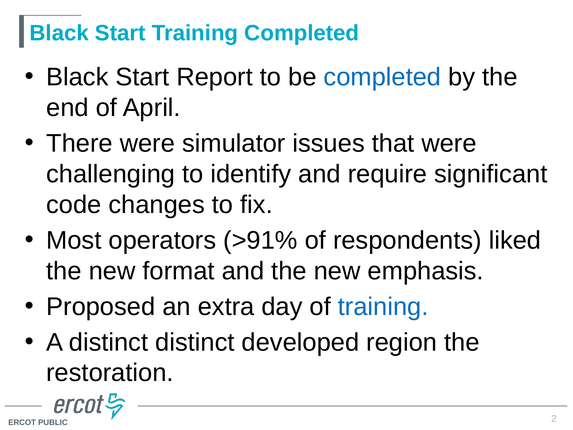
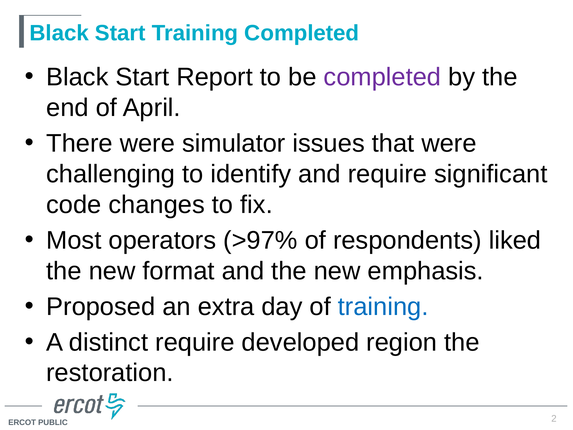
completed at (382, 77) colour: blue -> purple
>91%: >91% -> >97%
distinct distinct: distinct -> require
